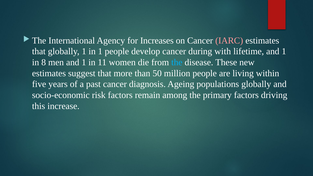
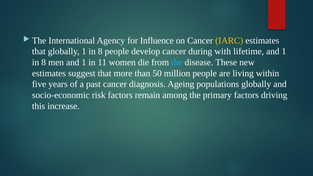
Increases: Increases -> Influence
IARC colour: pink -> yellow
globally 1 in 1: 1 -> 8
